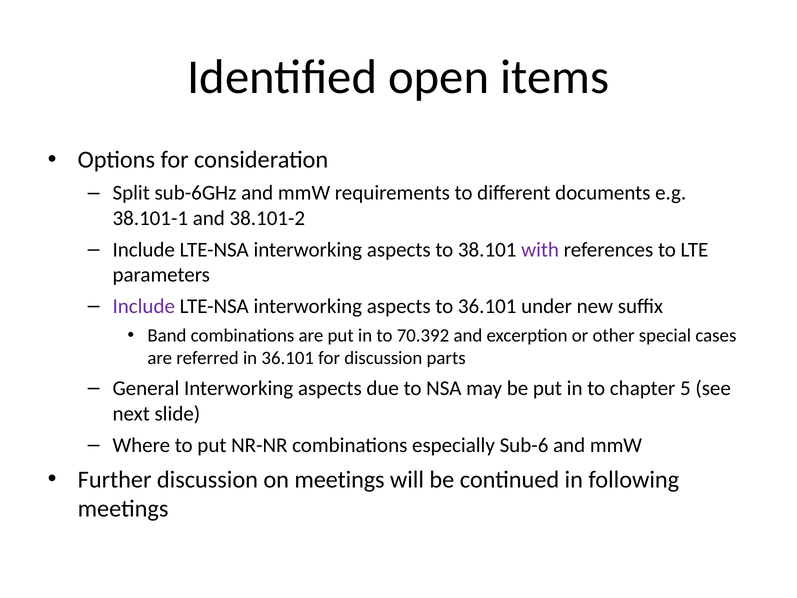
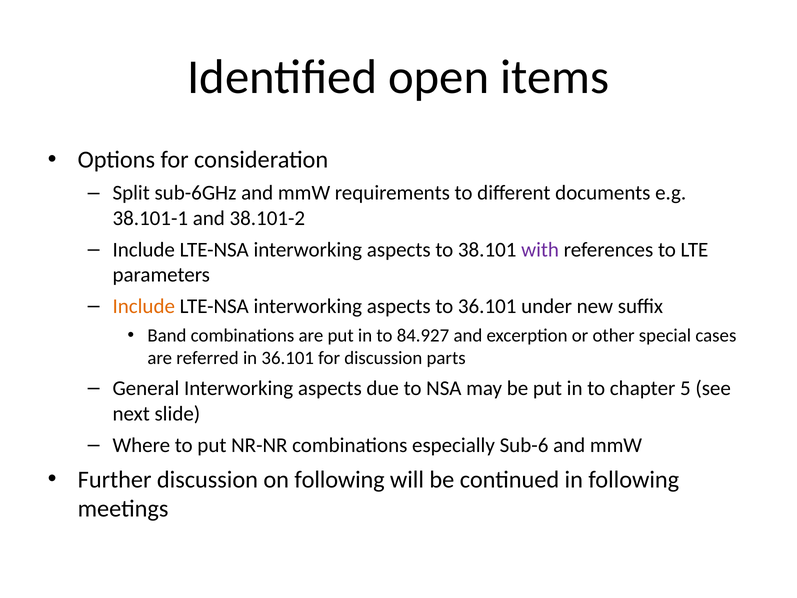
Include at (144, 306) colour: purple -> orange
70.392: 70.392 -> 84.927
on meetings: meetings -> following
